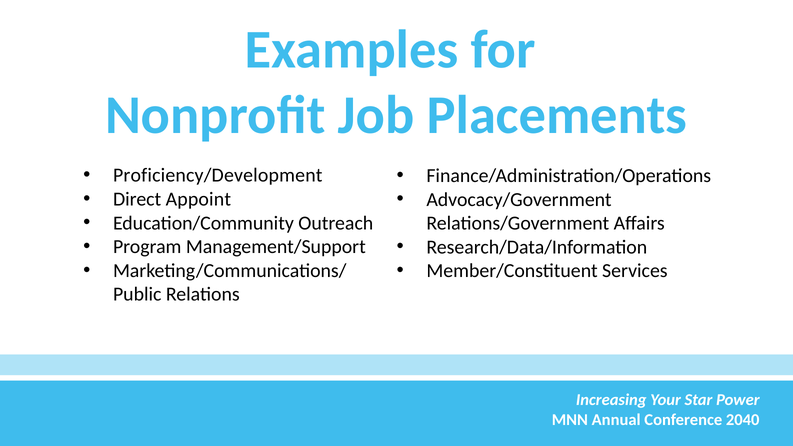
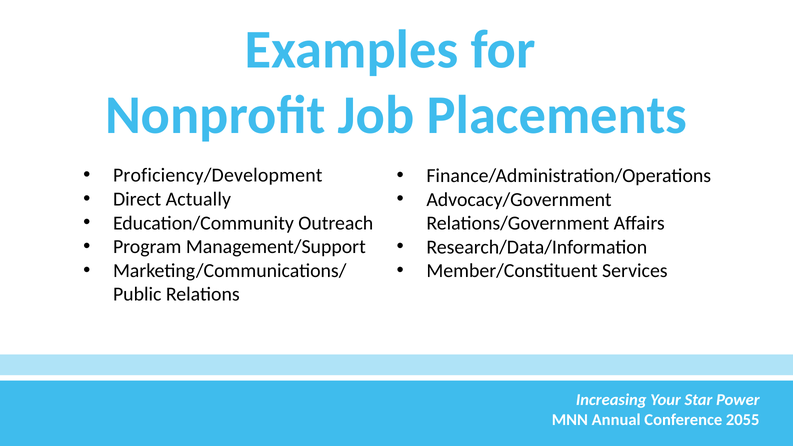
Appoint: Appoint -> Actually
2040: 2040 -> 2055
